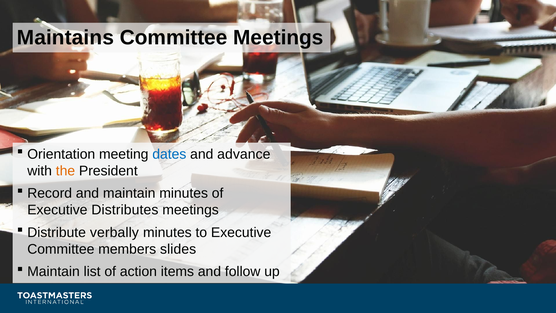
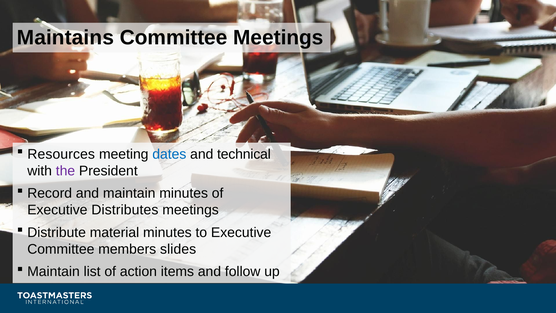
Orientation: Orientation -> Resources
advance: advance -> technical
the colour: orange -> purple
verbally: verbally -> material
